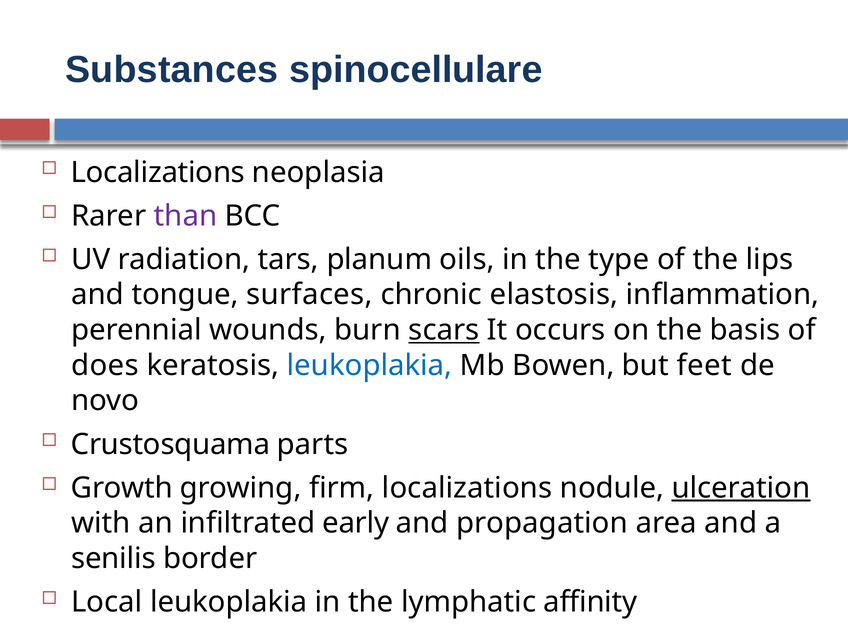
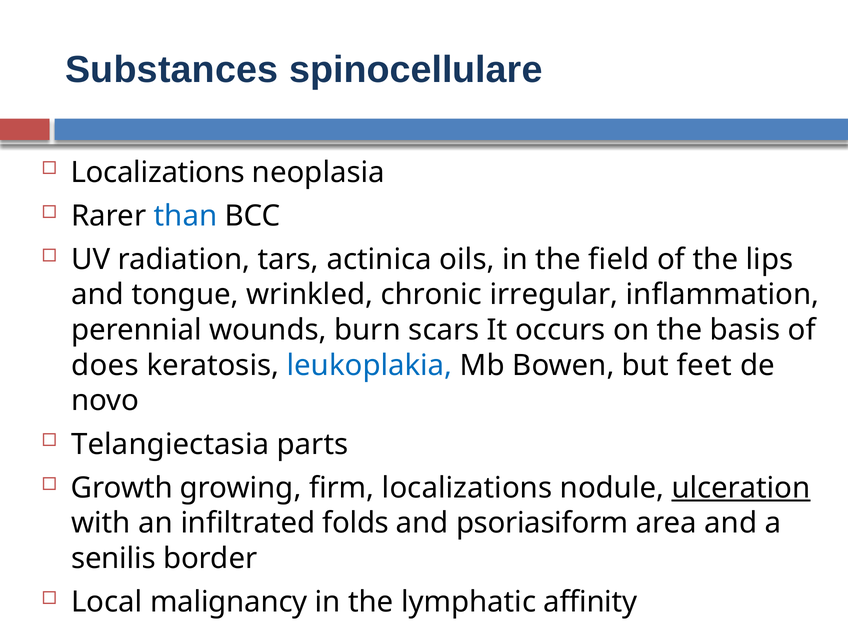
than colour: purple -> blue
planum: planum -> actinica
type: type -> field
surfaces: surfaces -> wrinkled
elastosis: elastosis -> irregular
scars underline: present -> none
Crustosquama: Crustosquama -> Telangiectasia
early: early -> folds
propagation: propagation -> psoriasiform
Local leukoplakia: leukoplakia -> malignancy
